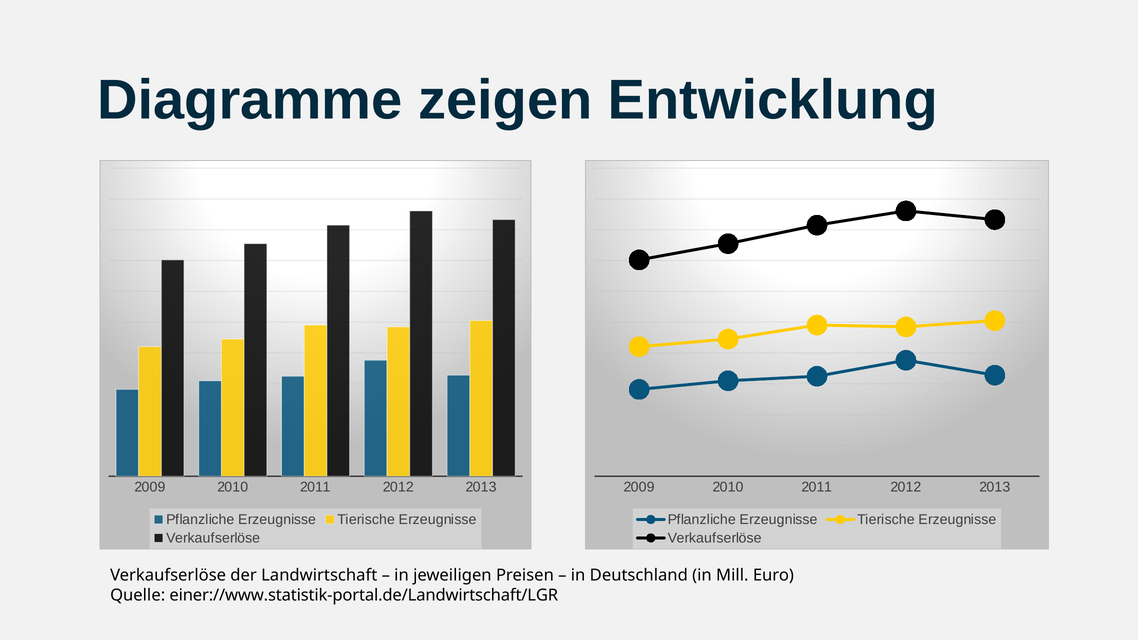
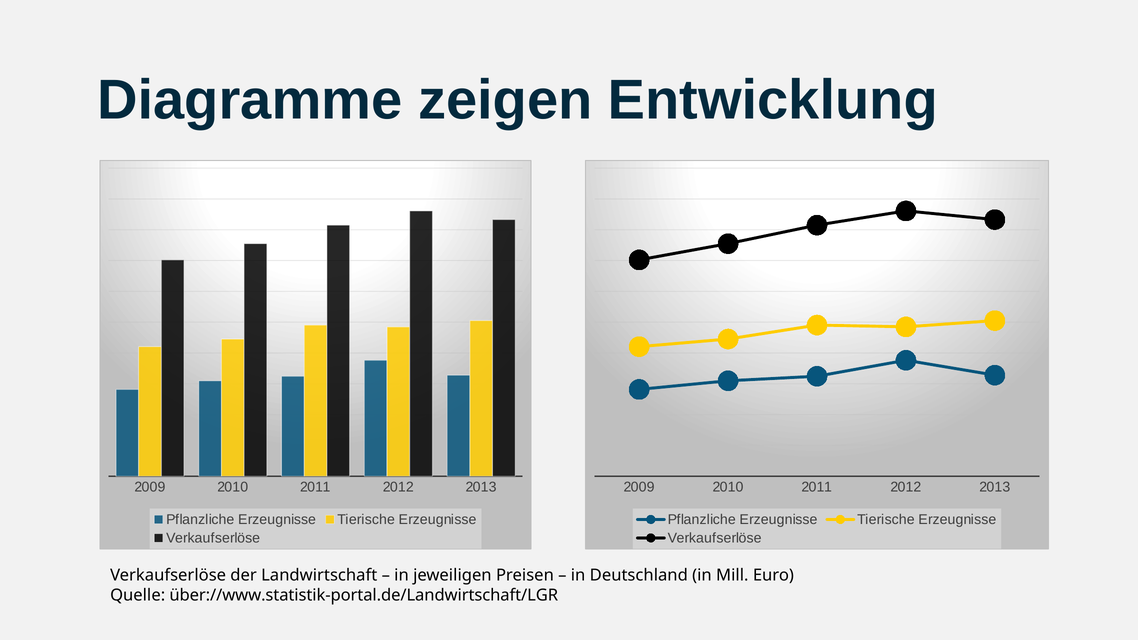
einer://www.statistik-portal.de/Landwirtschaft/LGR: einer://www.statistik-portal.de/Landwirtschaft/LGR -> über://www.statistik-portal.de/Landwirtschaft/LGR
